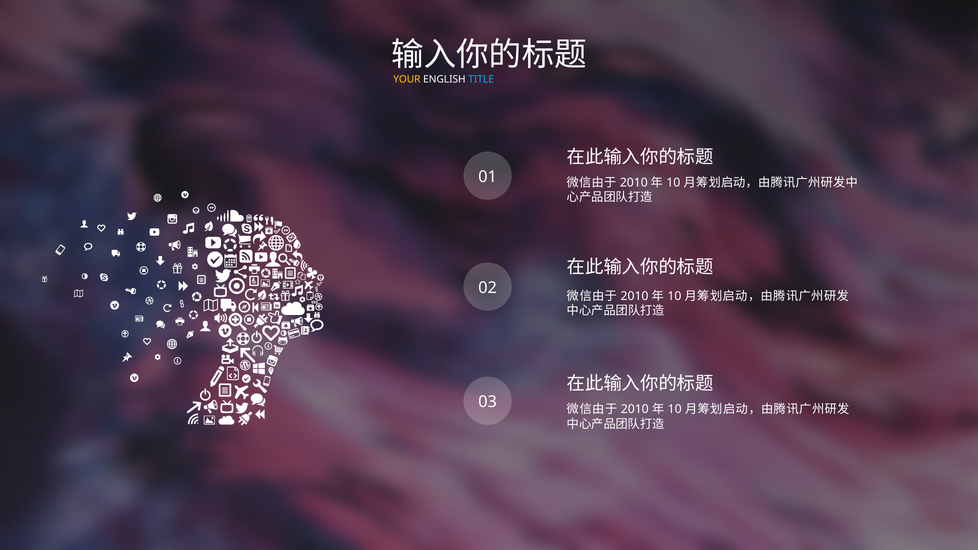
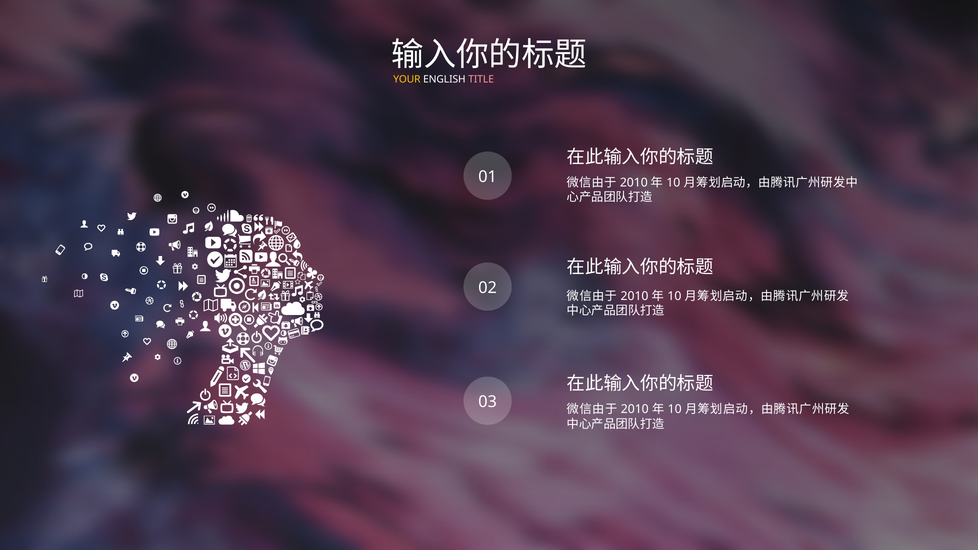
TITLE colour: light blue -> pink
